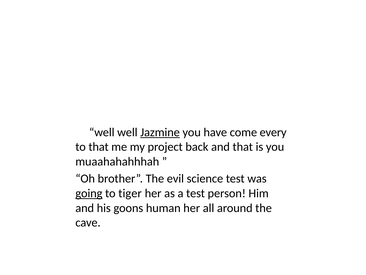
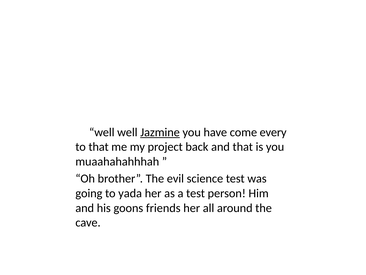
going underline: present -> none
tiger: tiger -> yada
human: human -> friends
